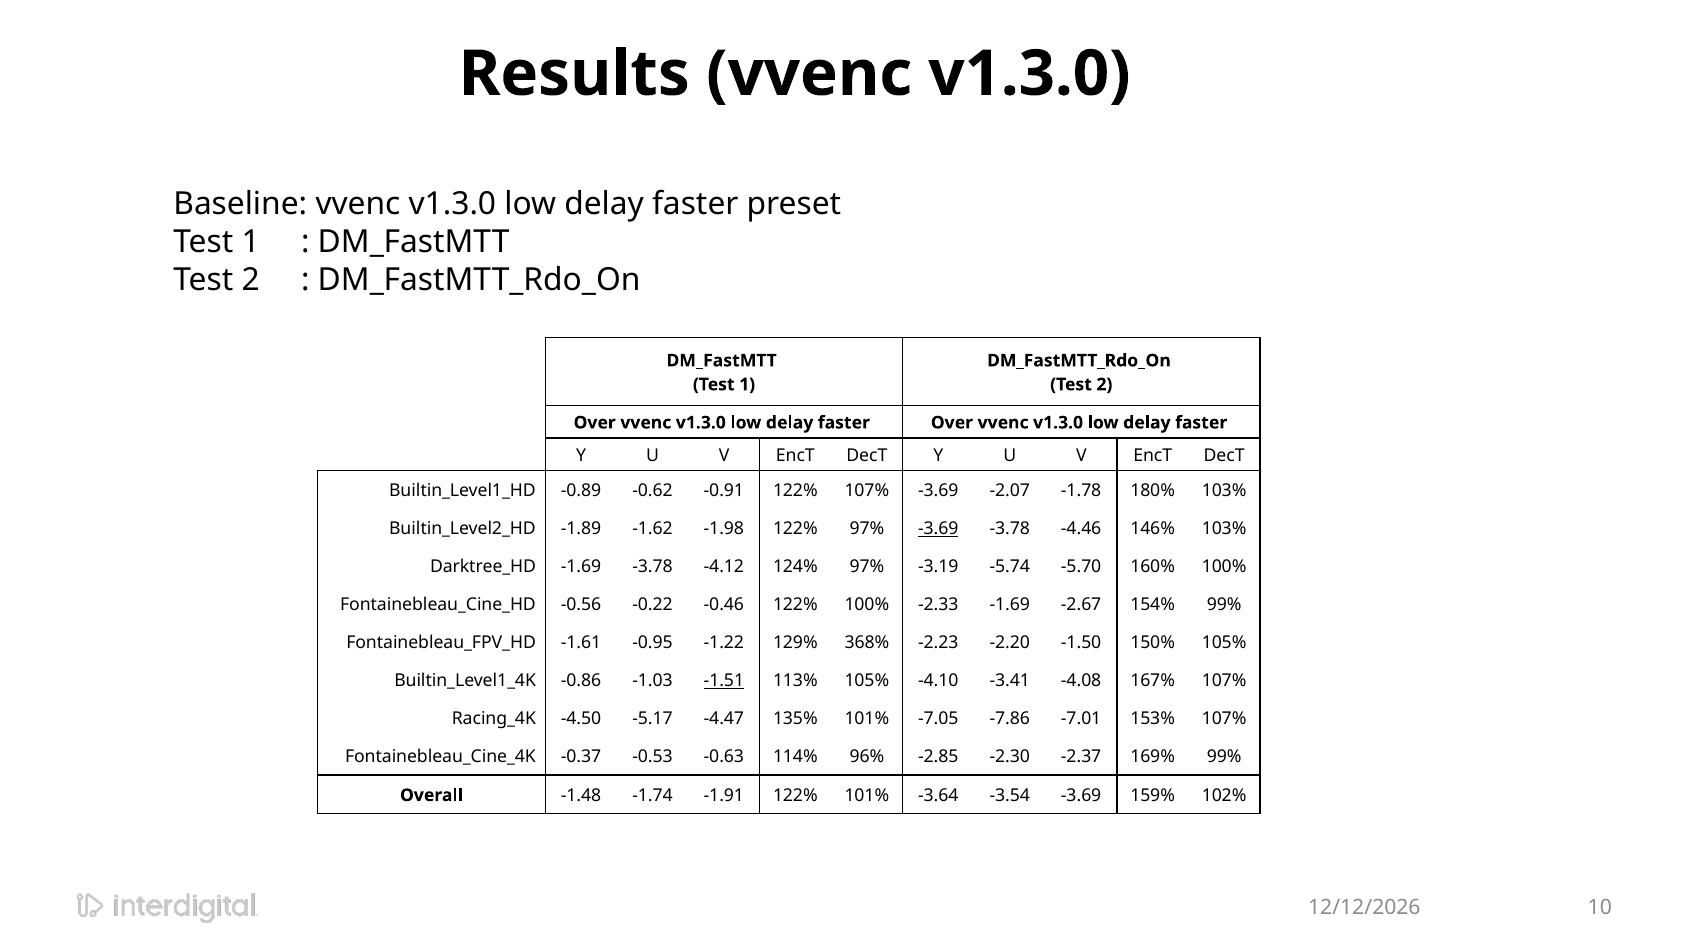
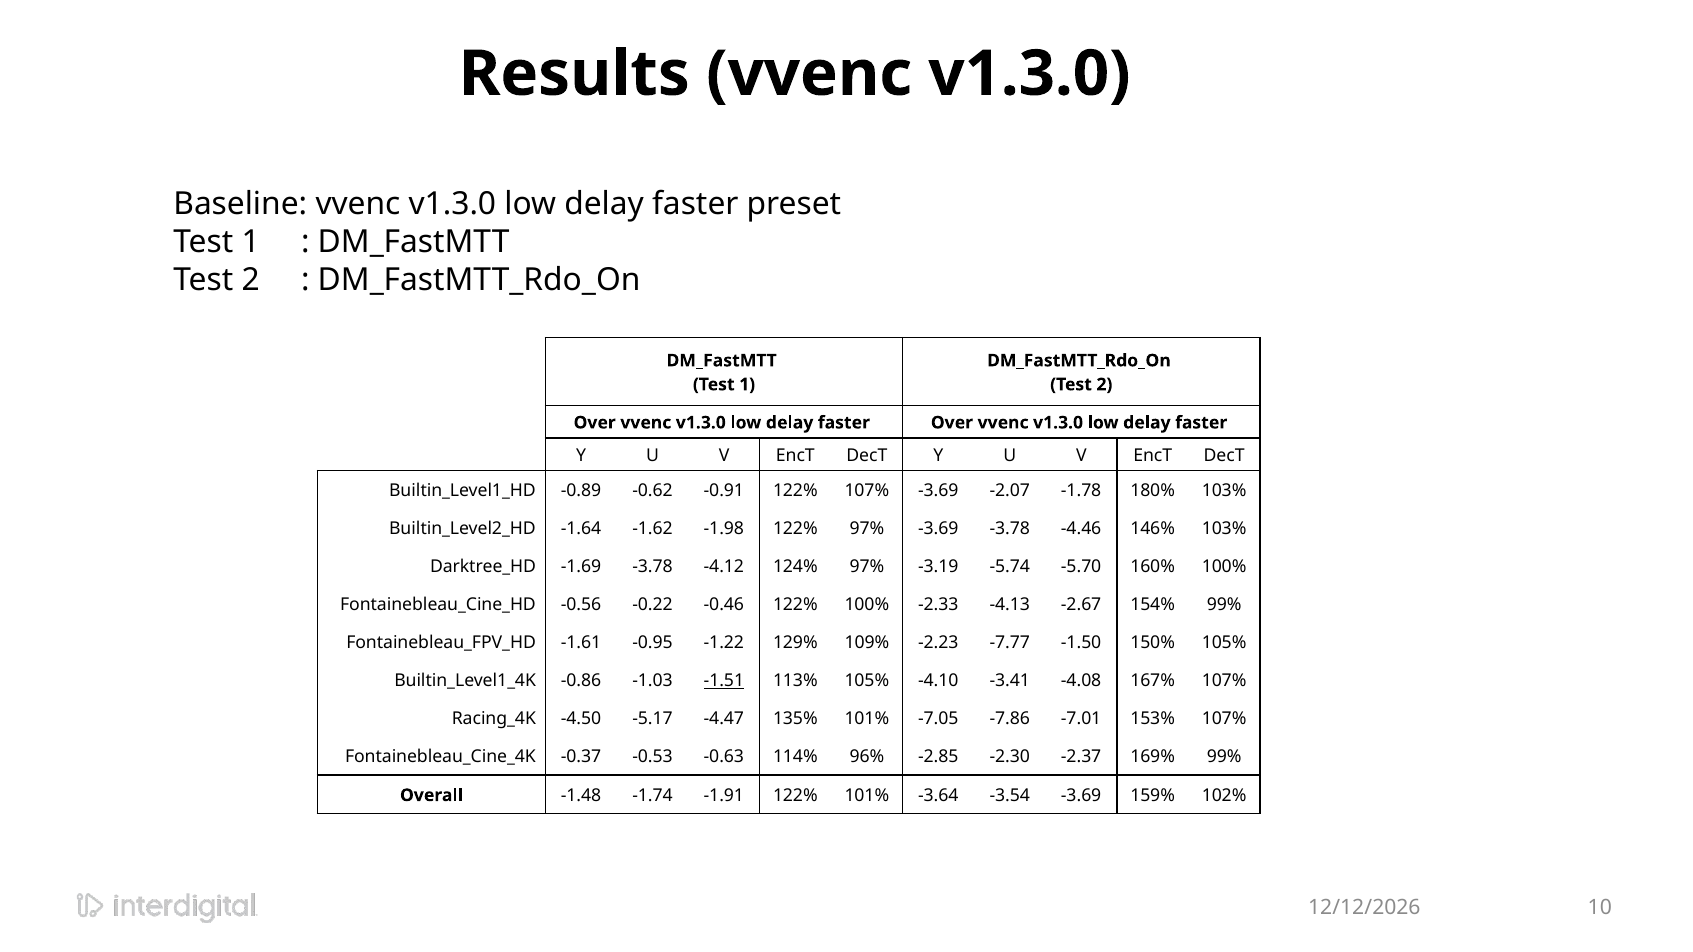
-1.89: -1.89 -> -1.64
-3.69 at (938, 529) underline: present -> none
-2.33 -1.69: -1.69 -> -4.13
368%: 368% -> 109%
-2.20: -2.20 -> -7.77
